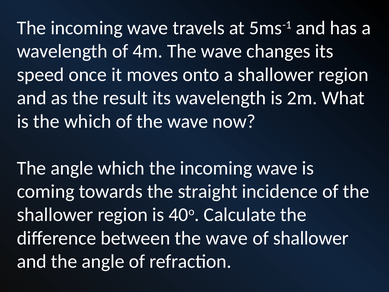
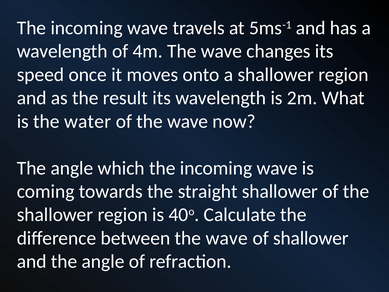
the which: which -> water
straight incidence: incidence -> shallower
